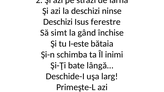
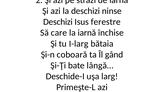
simt: simt -> care
la gând: gând -> iarnă
I-este: I-este -> I-larg
Şi-n schimba: schimba -> coboară
inimi: inimi -> gând
